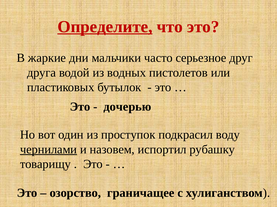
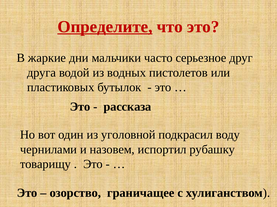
дочерью: дочерью -> рассказа
проступок: проступок -> уголовной
чернилами underline: present -> none
